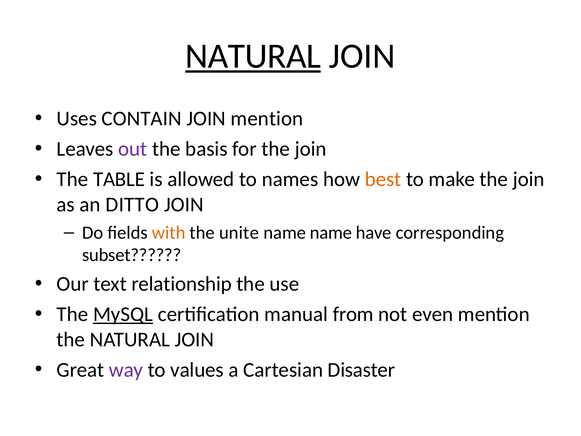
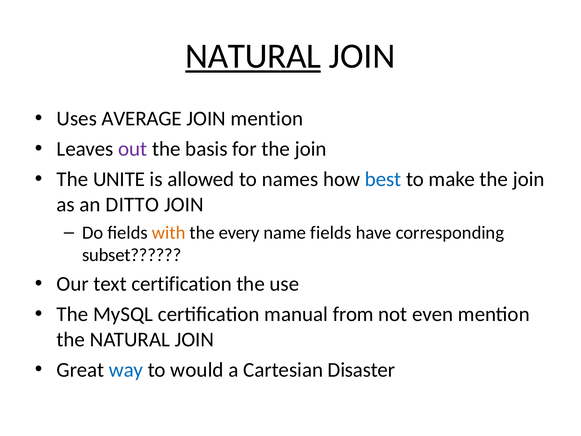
CONTAIN: CONTAIN -> AVERAGE
TABLE: TABLE -> UNITE
best colour: orange -> blue
unite: unite -> every
name name: name -> fields
text relationship: relationship -> certification
MySQL underline: present -> none
way colour: purple -> blue
values: values -> would
